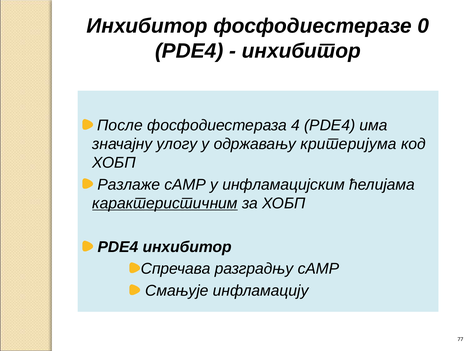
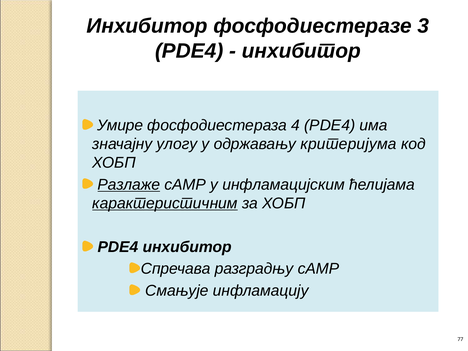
0: 0 -> 3
После: После -> Умире
Разлаже underline: none -> present
